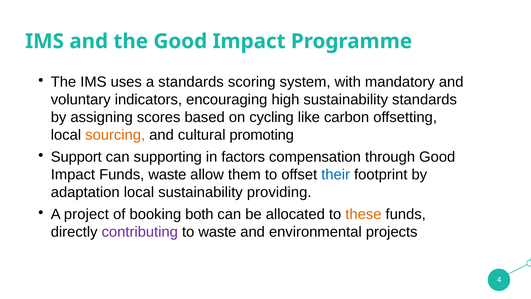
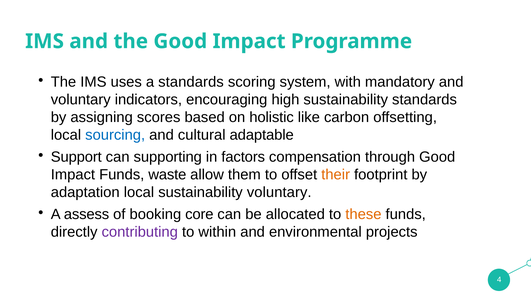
cycling: cycling -> holistic
sourcing colour: orange -> blue
promoting: promoting -> adaptable
their colour: blue -> orange
sustainability providing: providing -> voluntary
project: project -> assess
both: both -> core
to waste: waste -> within
